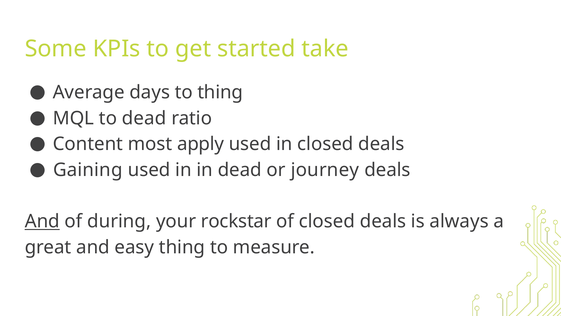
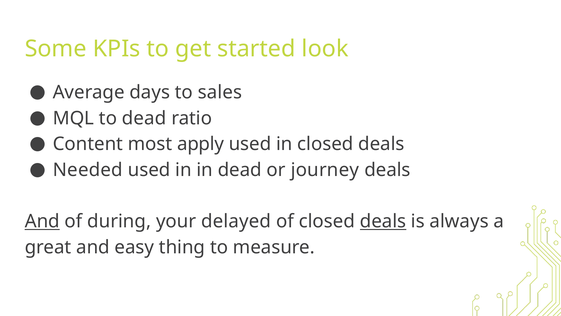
take: take -> look
to thing: thing -> sales
Gaining: Gaining -> Needed
rockstar: rockstar -> delayed
deals at (383, 221) underline: none -> present
